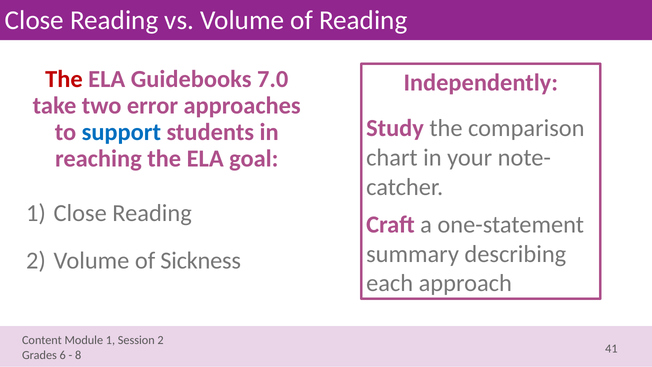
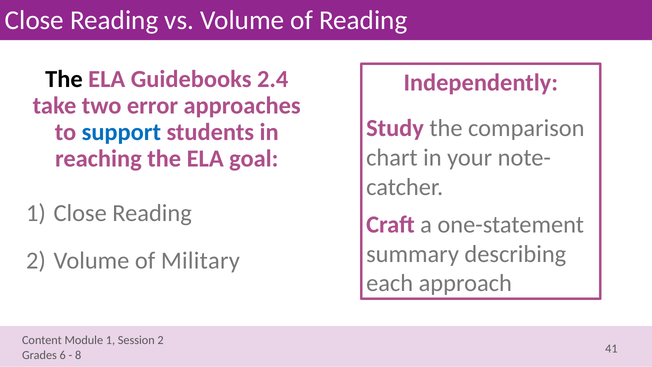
The at (64, 79) colour: red -> black
7.0: 7.0 -> 2.4
Sickness: Sickness -> Military
